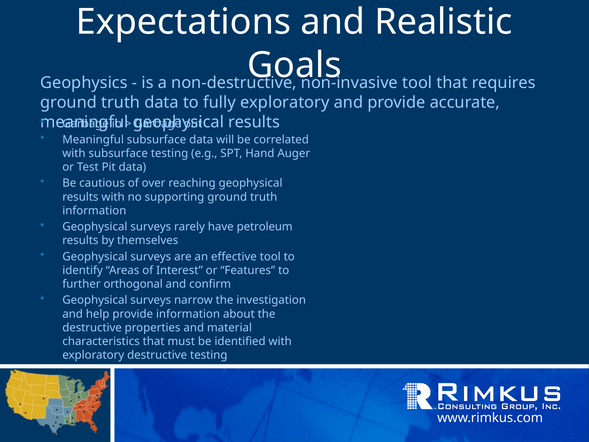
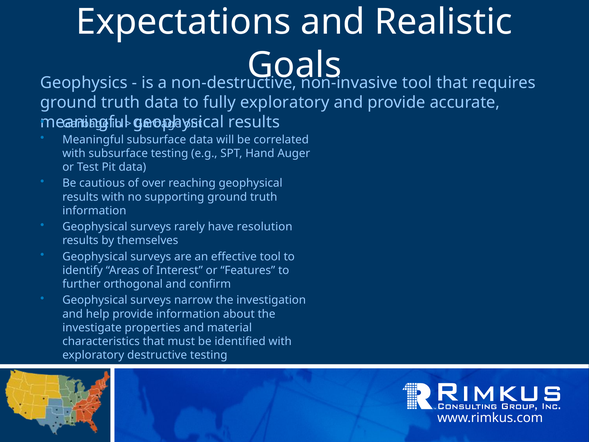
petroleum: petroleum -> resolution
destructive at (92, 327): destructive -> investigate
